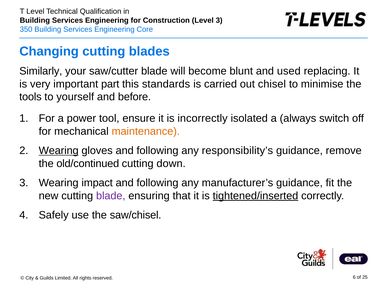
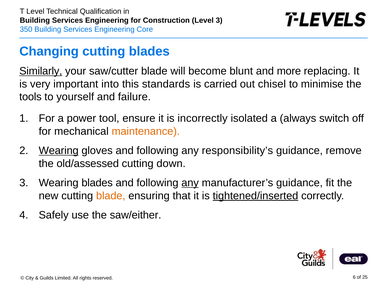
Similarly underline: none -> present
used: used -> more
part: part -> into
before: before -> failure
old/continued: old/continued -> old/assessed
Wearing impact: impact -> blades
any at (190, 183) underline: none -> present
blade at (111, 196) colour: purple -> orange
saw/chisel: saw/chisel -> saw/either
